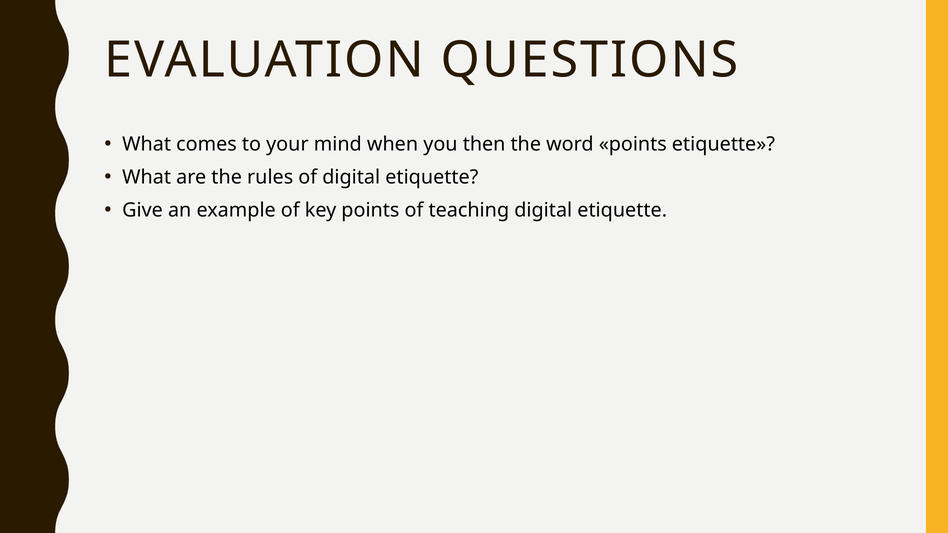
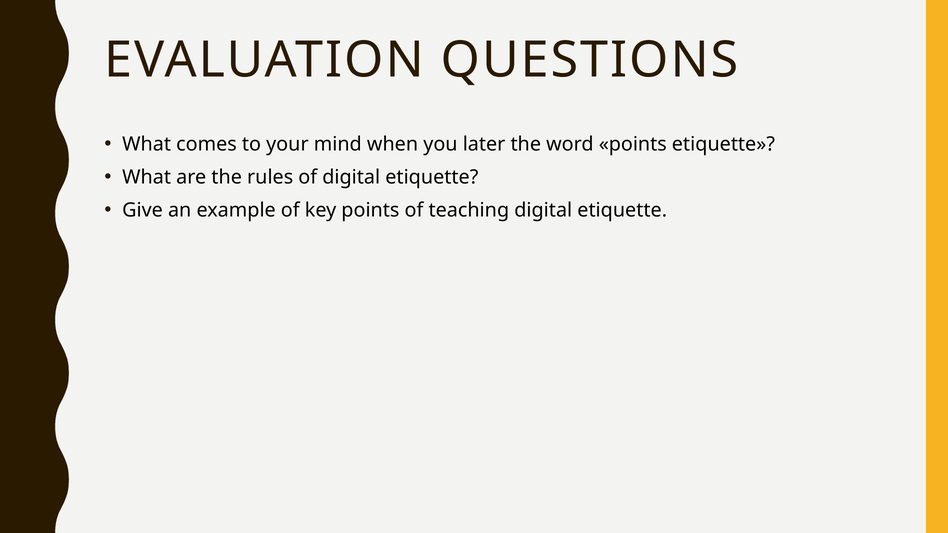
then: then -> later
